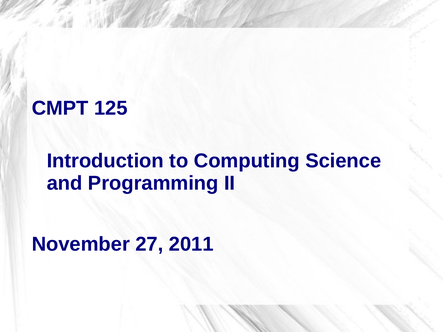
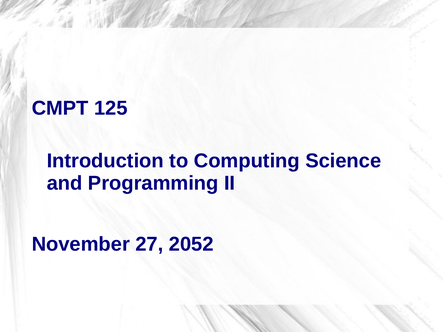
2011: 2011 -> 2052
